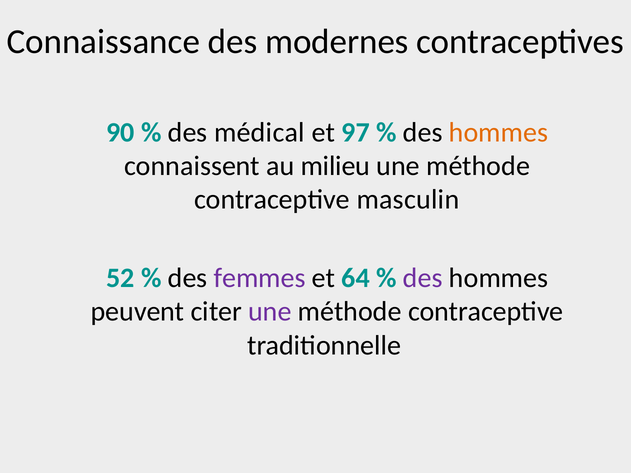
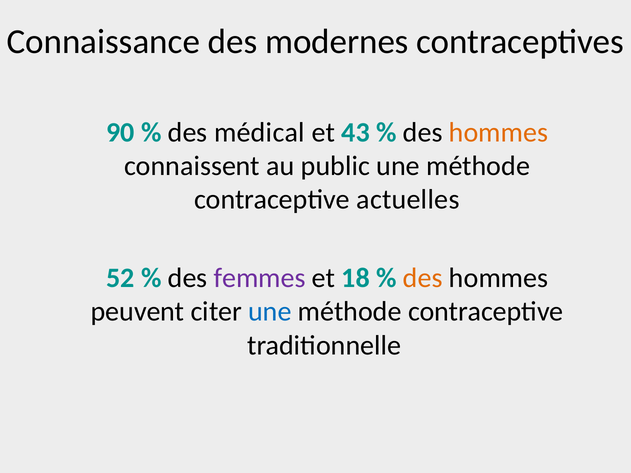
97: 97 -> 43
milieu: milieu -> public
masculin: masculin -> actuelles
64: 64 -> 18
des at (423, 278) colour: purple -> orange
une at (270, 312) colour: purple -> blue
